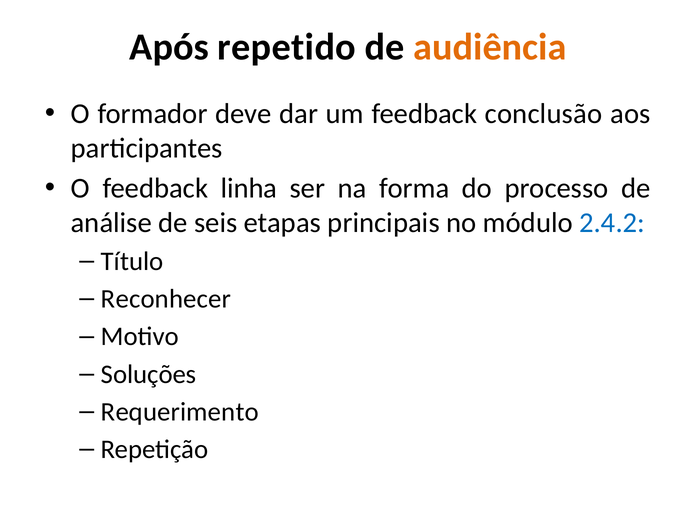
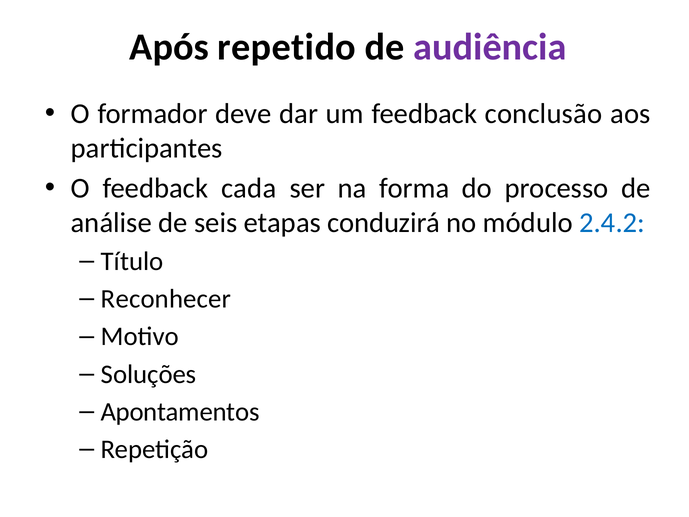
audiência colour: orange -> purple
linha: linha -> cada
principais: principais -> conduzirá
Requerimento: Requerimento -> Apontamentos
